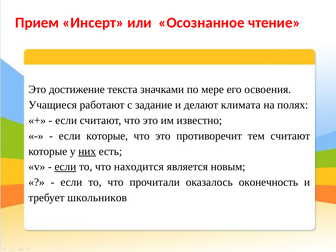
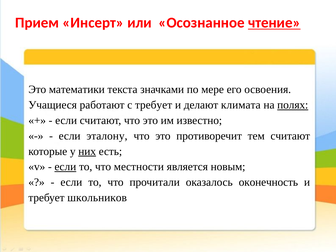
чтение underline: none -> present
достижение: достижение -> математики
с задание: задание -> требует
полях underline: none -> present
если которые: которые -> эталону
находится: находится -> местности
